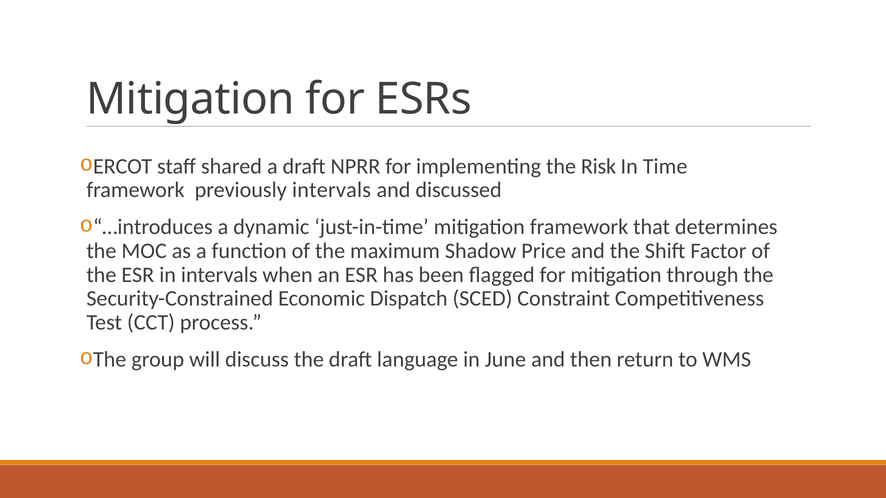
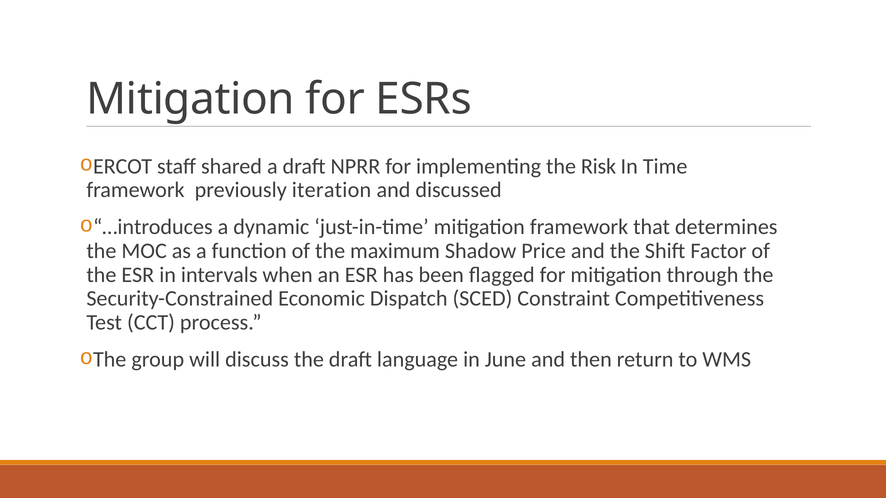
previously intervals: intervals -> iteration
